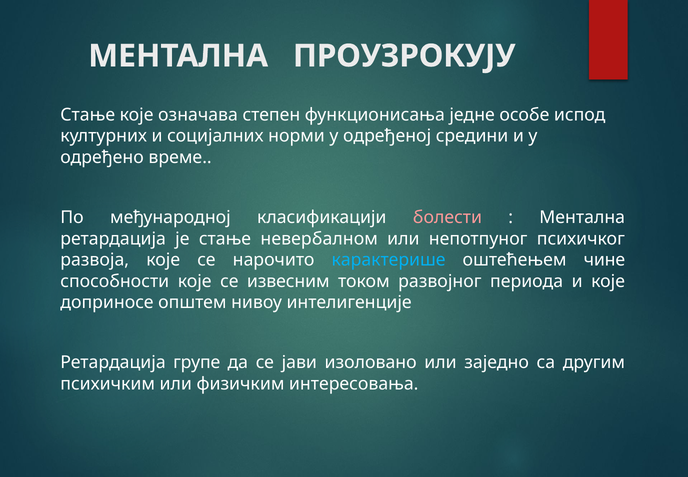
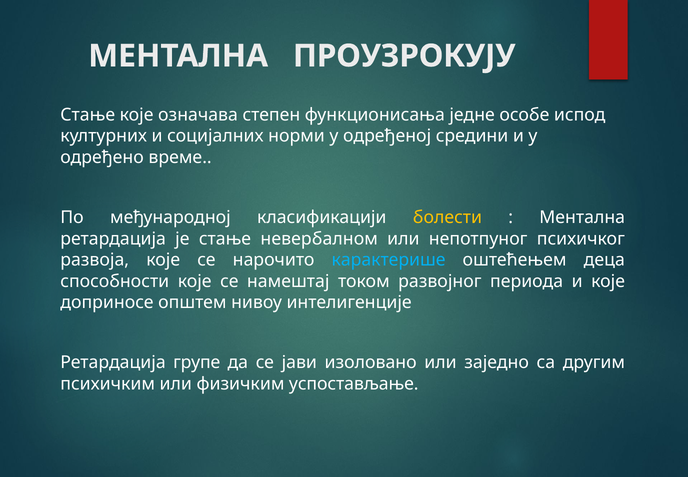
болести colour: pink -> yellow
чине: чине -> деца
извесним: извесним -> намештај
интересовања: интересовања -> успостављање
